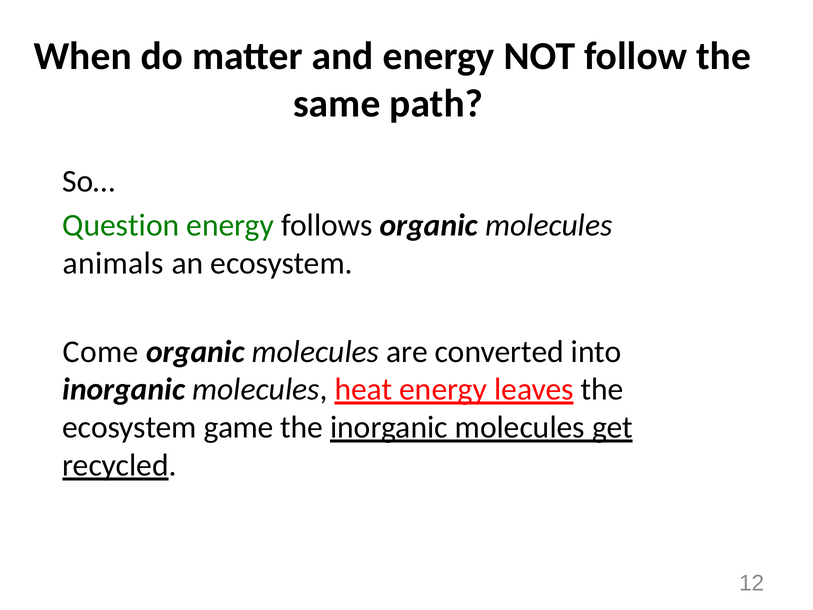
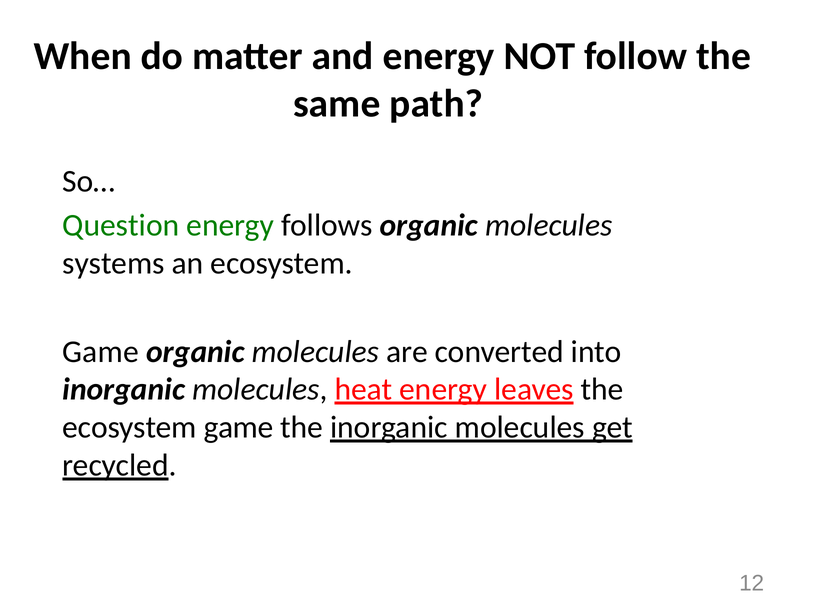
animals: animals -> systems
Come at (101, 351): Come -> Game
